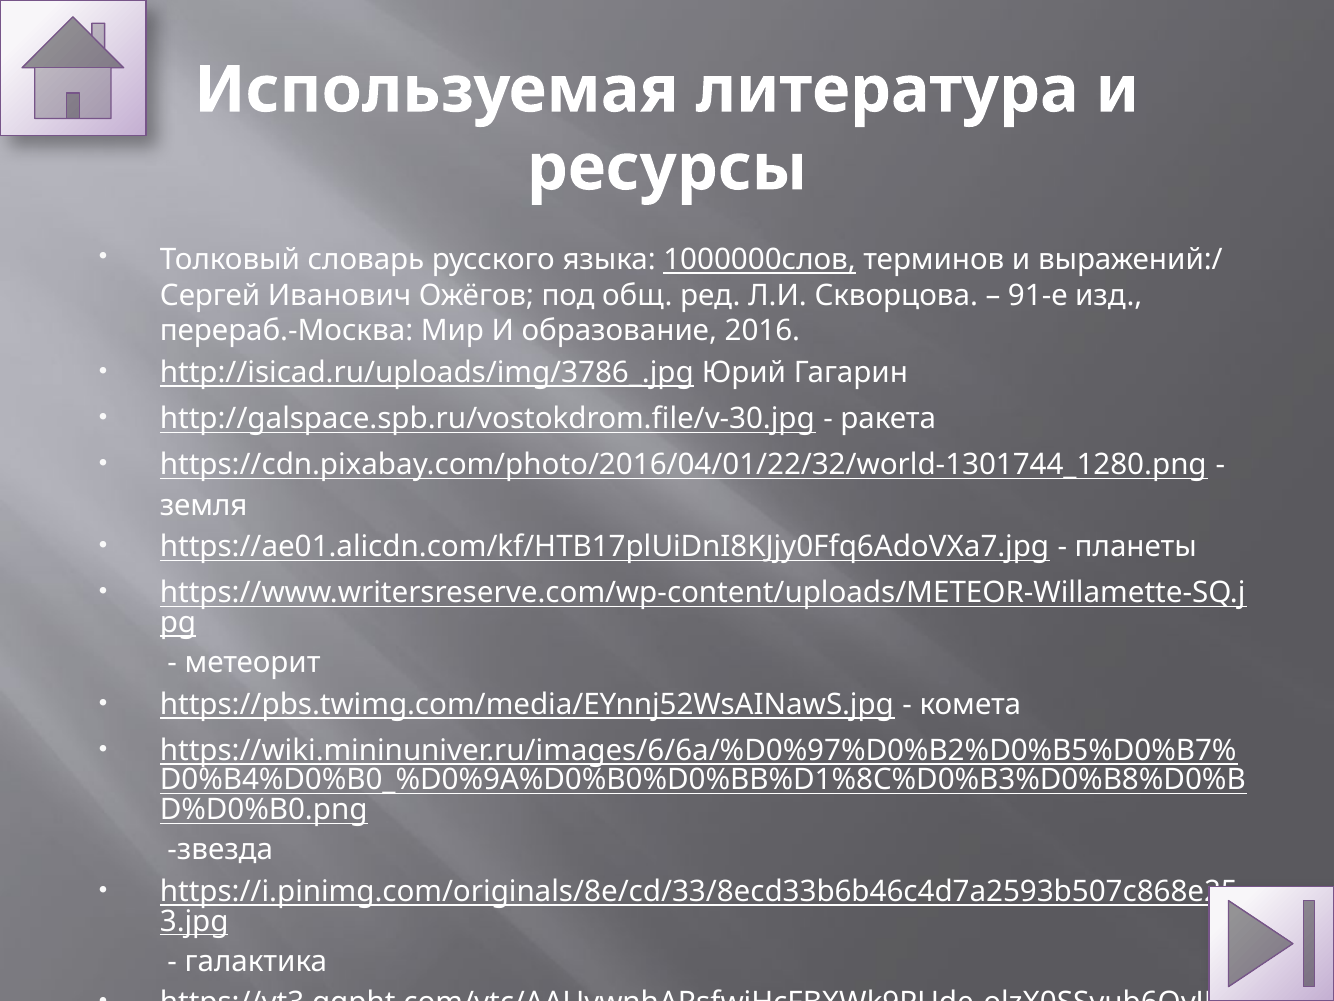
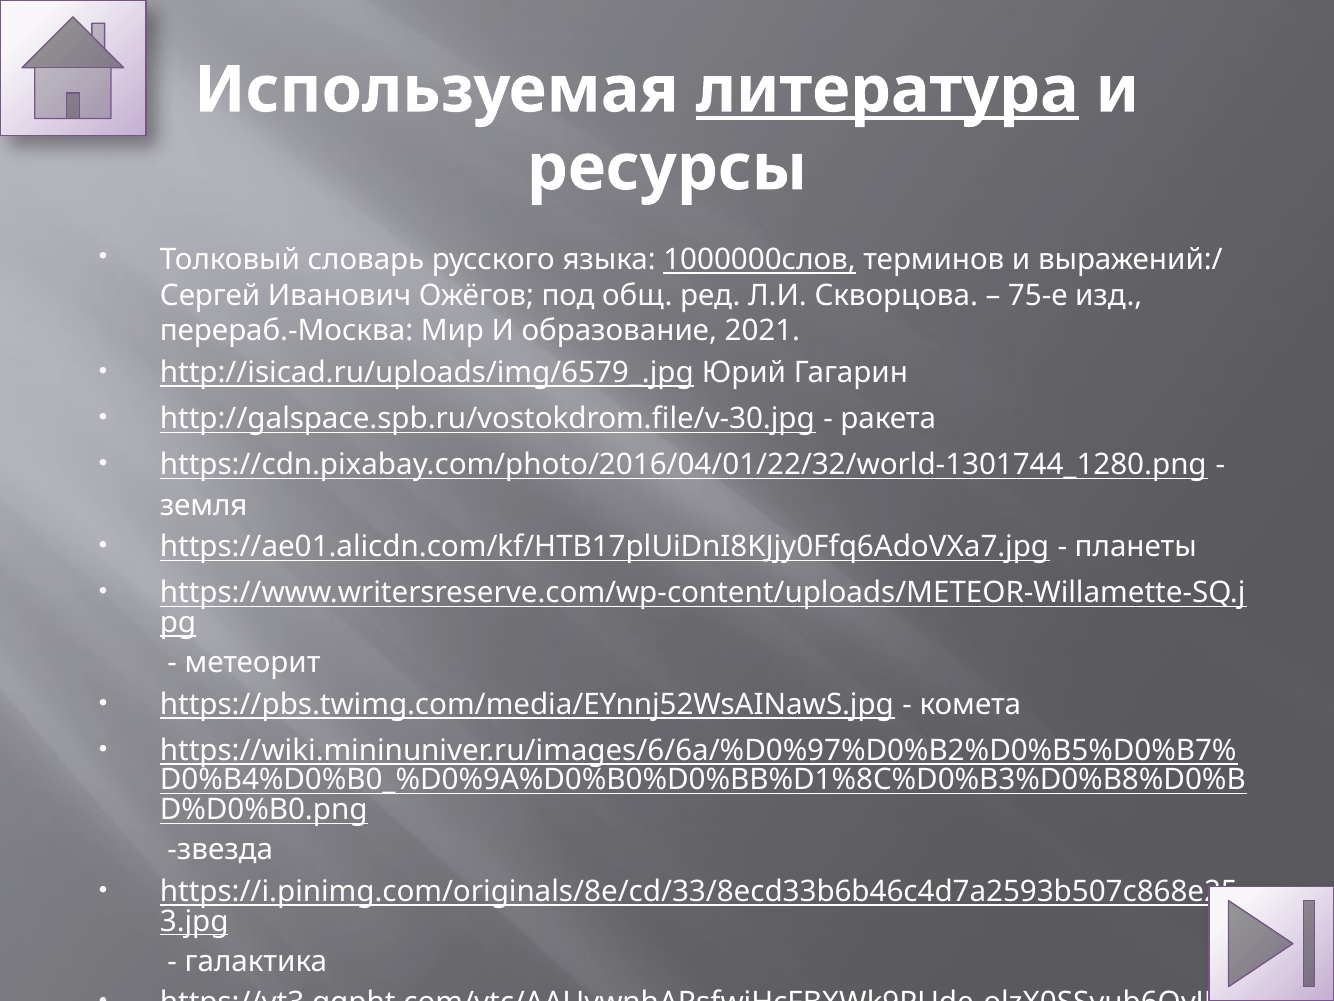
литература underline: none -> present
91-е: 91-е -> 75-е
2016: 2016 -> 2021
http://isicad.ru/uploads/img/3786_.jpg: http://isicad.ru/uploads/img/3786_.jpg -> http://isicad.ru/uploads/img/6579_.jpg
